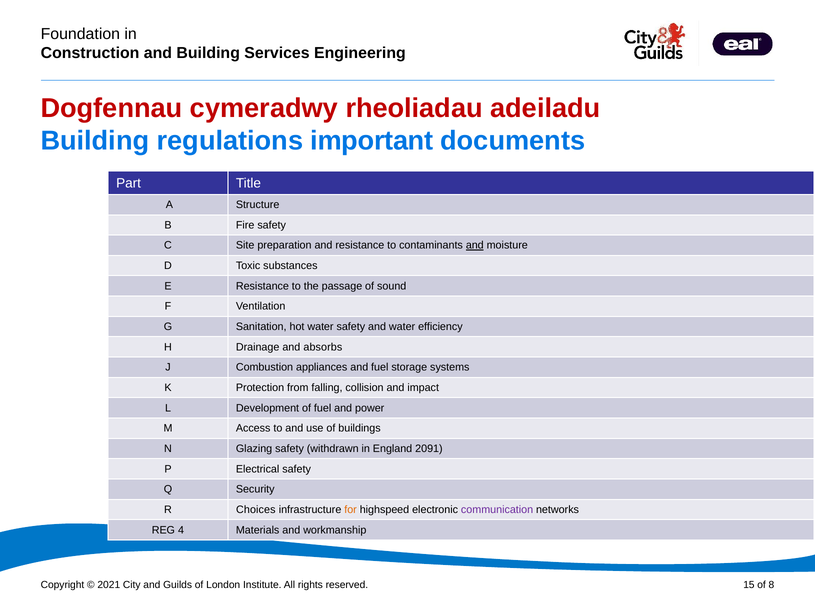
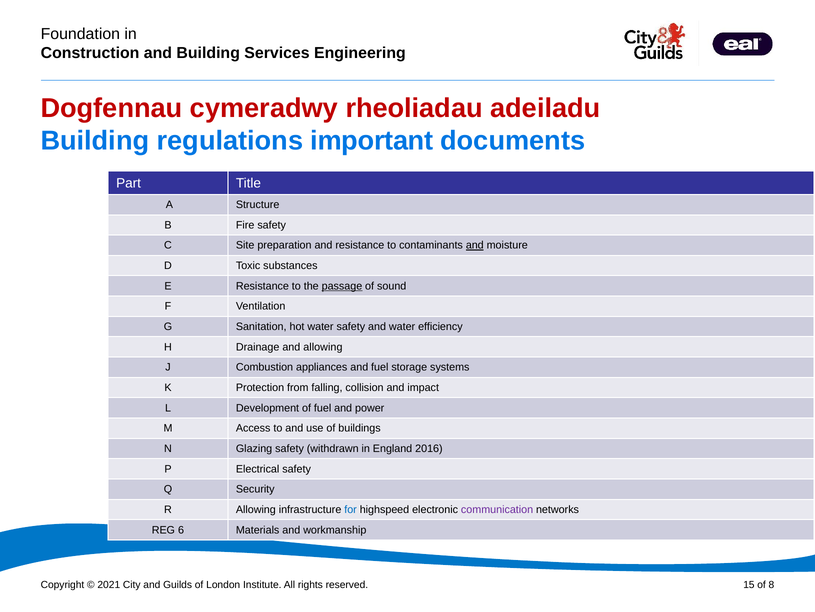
passage underline: none -> present
and absorbs: absorbs -> allowing
2091: 2091 -> 2016
R Choices: Choices -> Allowing
for colour: orange -> blue
4: 4 -> 6
